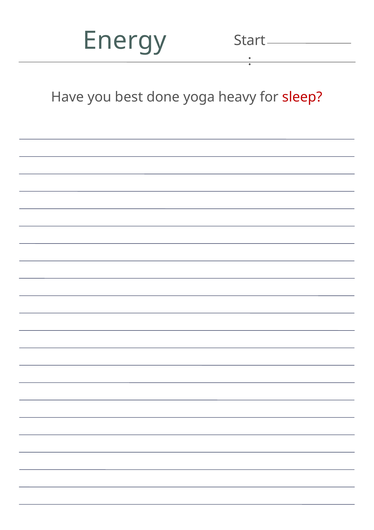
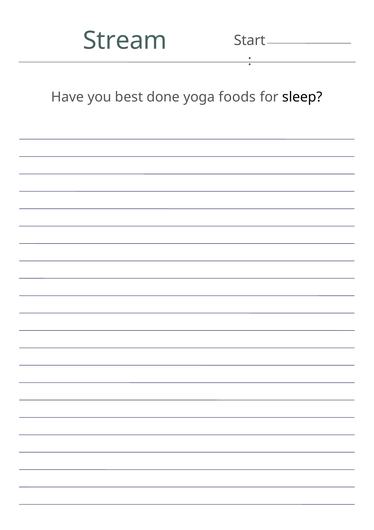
Energy: Energy -> Stream
heavy: heavy -> foods
sleep colour: red -> black
